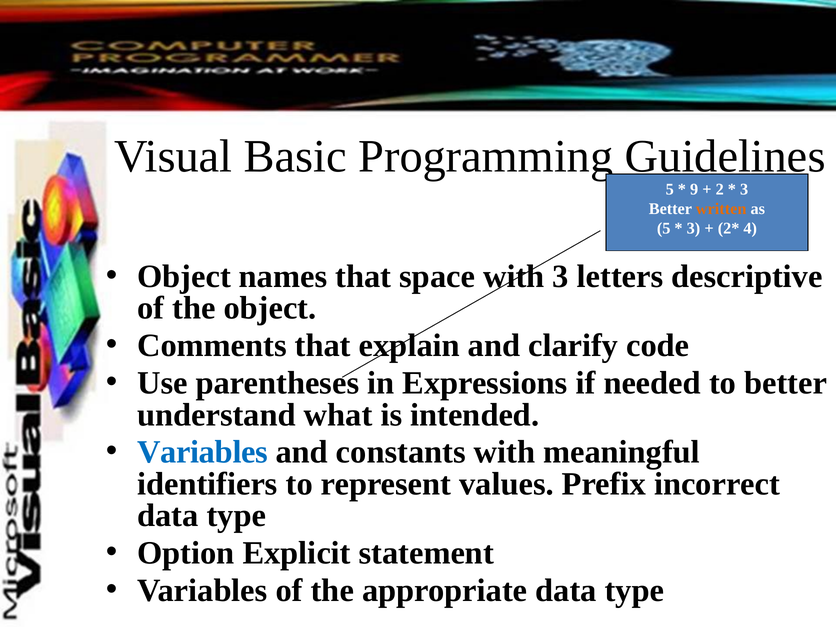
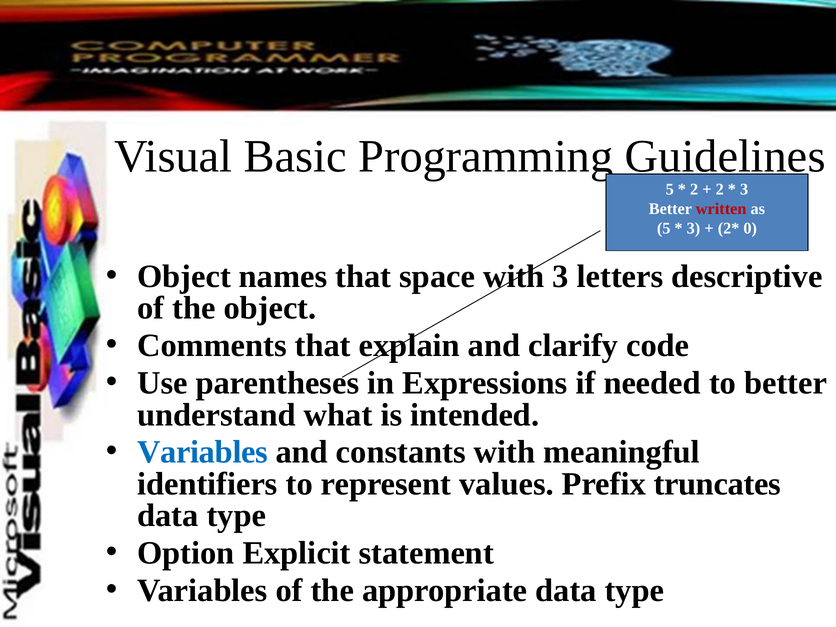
9 at (694, 189): 9 -> 2
written colour: orange -> red
4: 4 -> 0
incorrect: incorrect -> truncates
